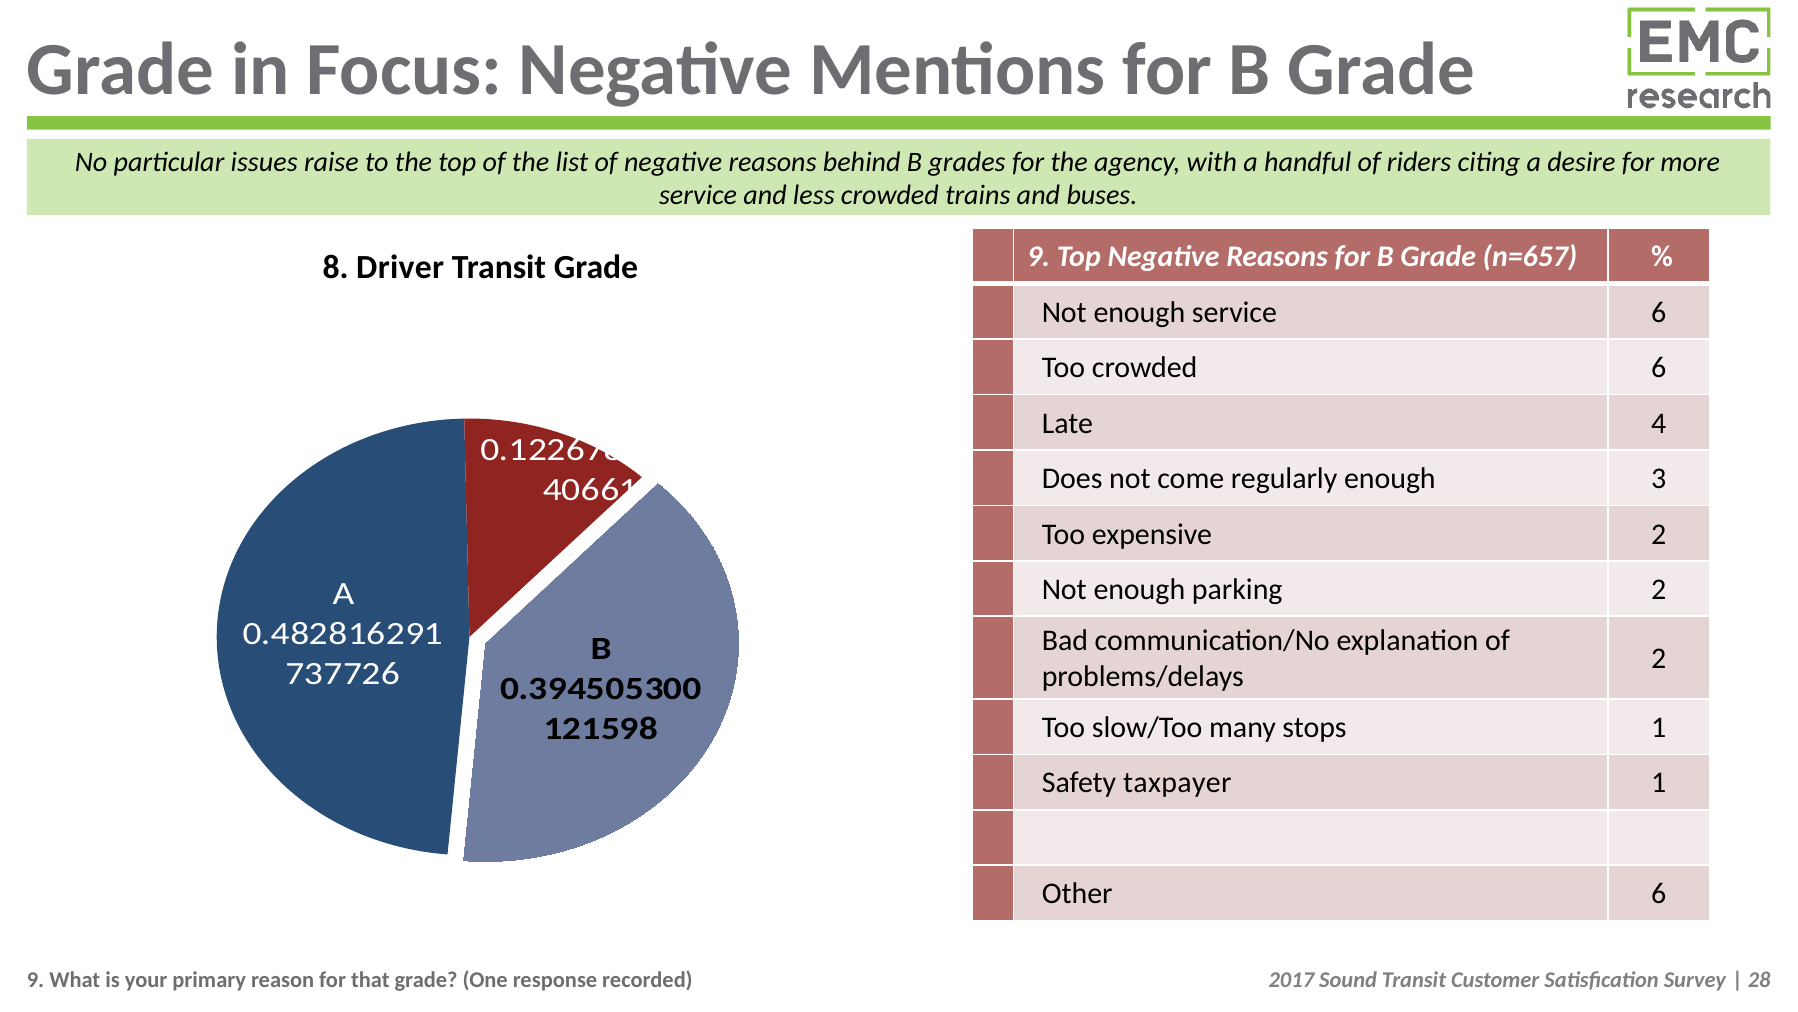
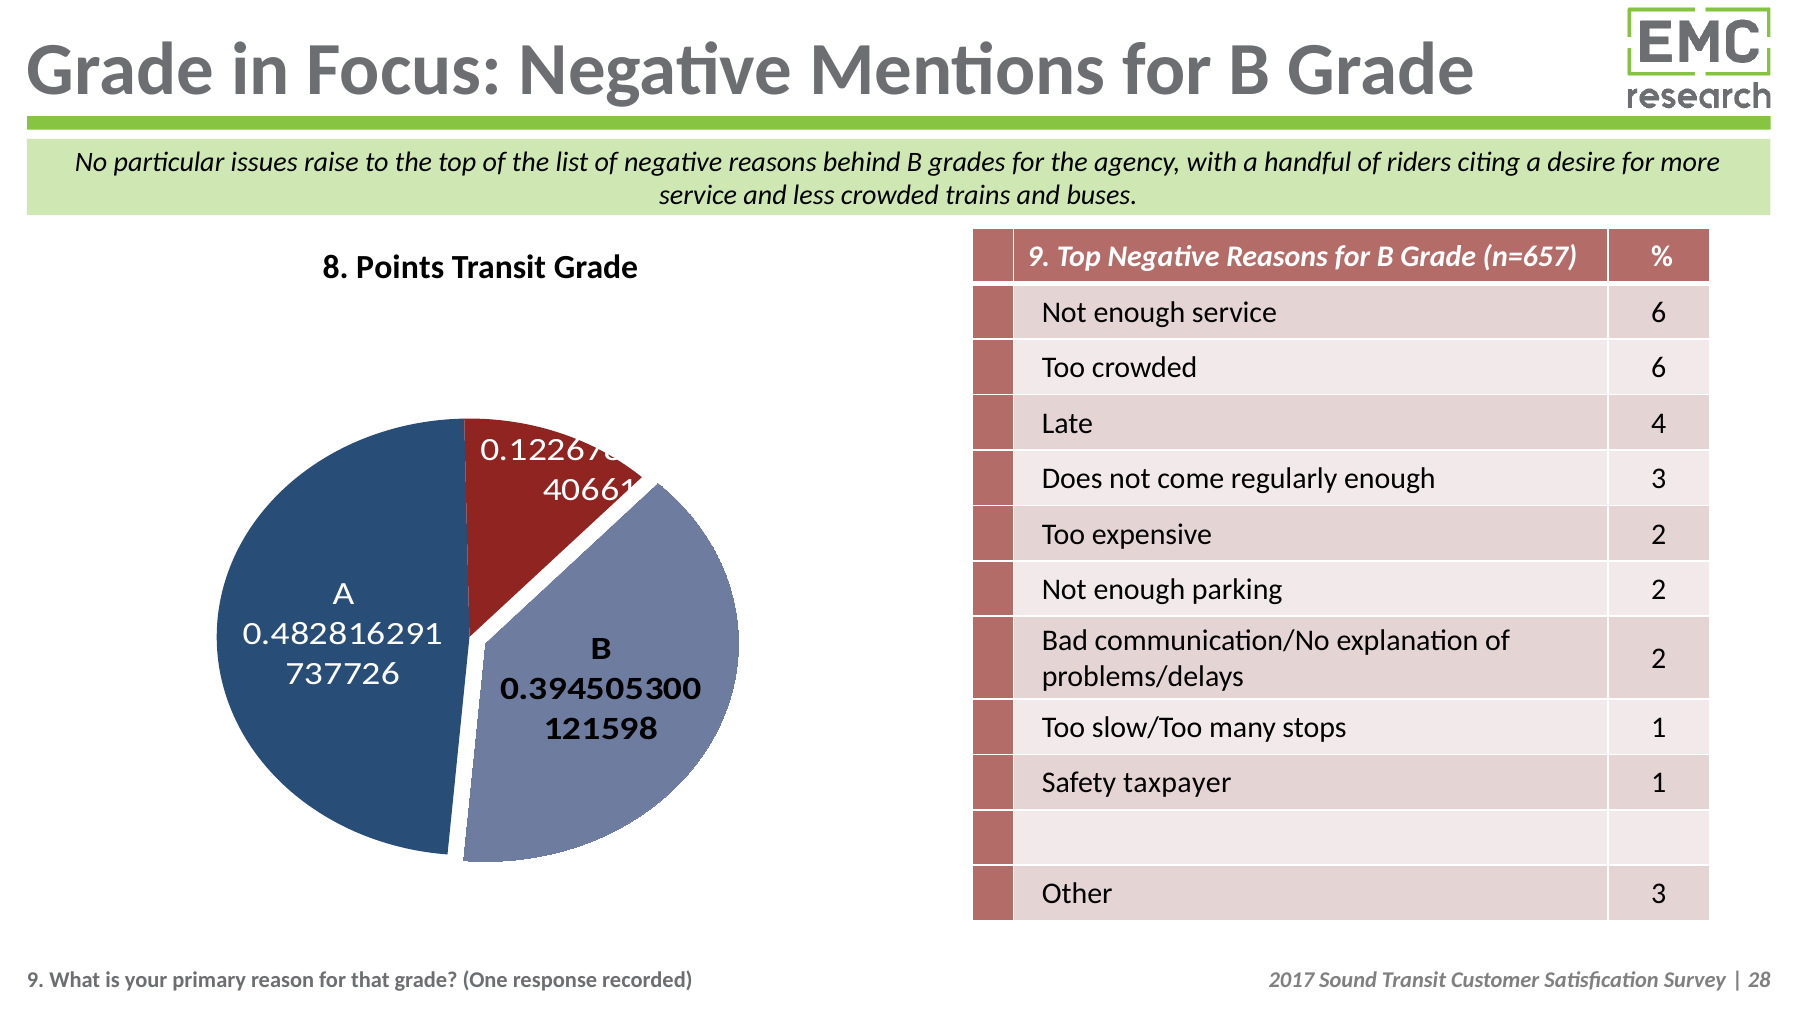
Driver: Driver -> Points
Other 6: 6 -> 3
